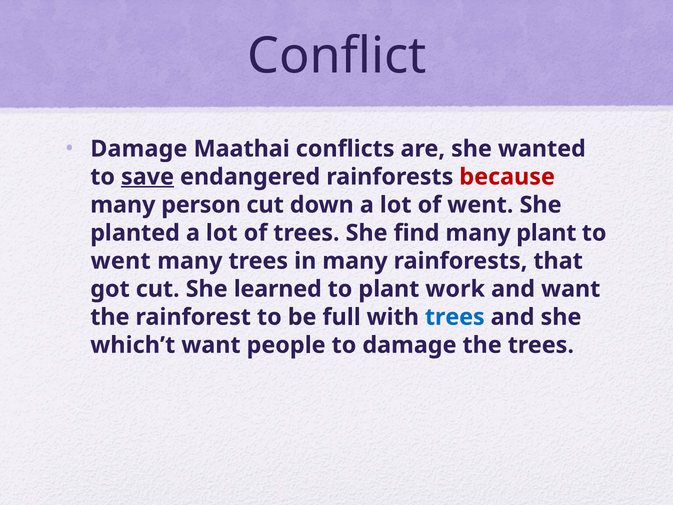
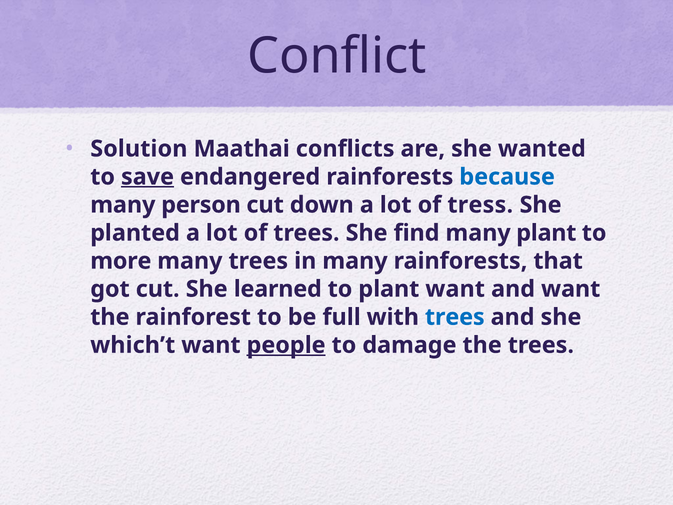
Damage at (139, 149): Damage -> Solution
because colour: red -> blue
of went: went -> tress
went at (121, 261): went -> more
plant work: work -> want
people underline: none -> present
